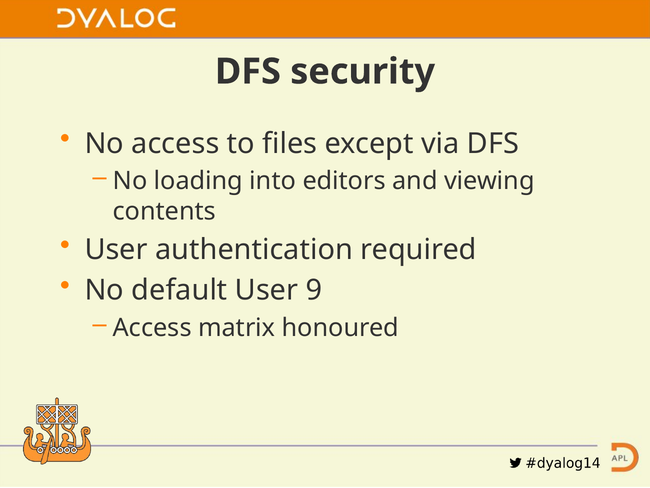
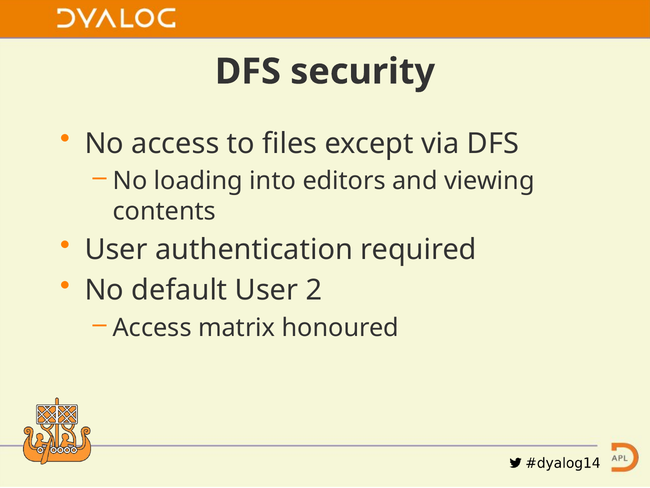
9: 9 -> 2
